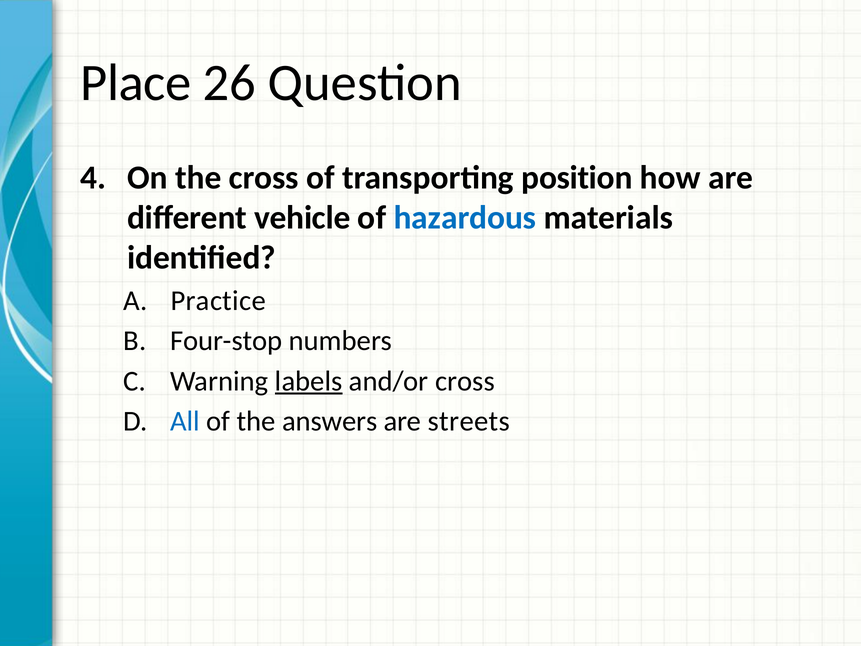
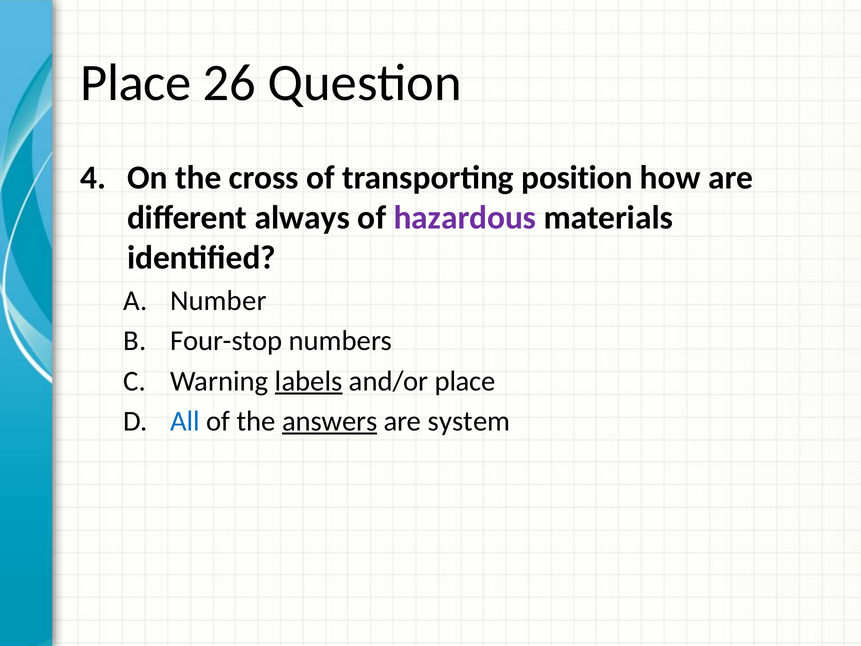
vehicle: vehicle -> always
hazardous colour: blue -> purple
Practice: Practice -> Number
and/or cross: cross -> place
answers underline: none -> present
streets: streets -> system
